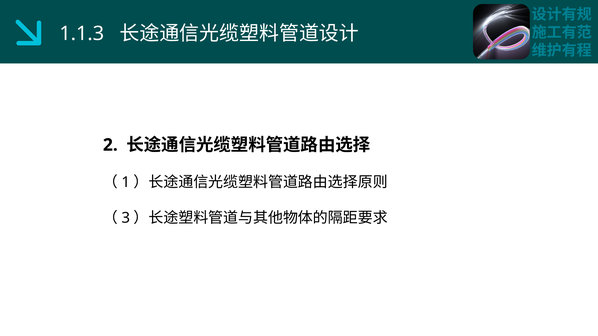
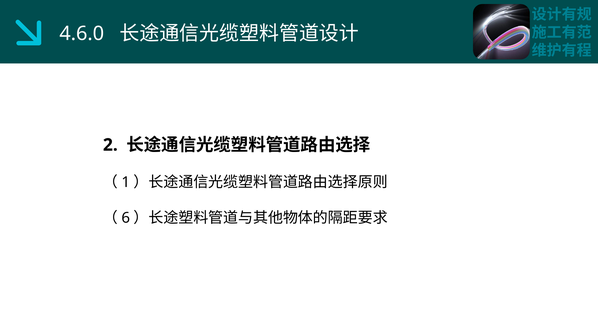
1.1.3: 1.1.3 -> 4.6.0
3: 3 -> 6
